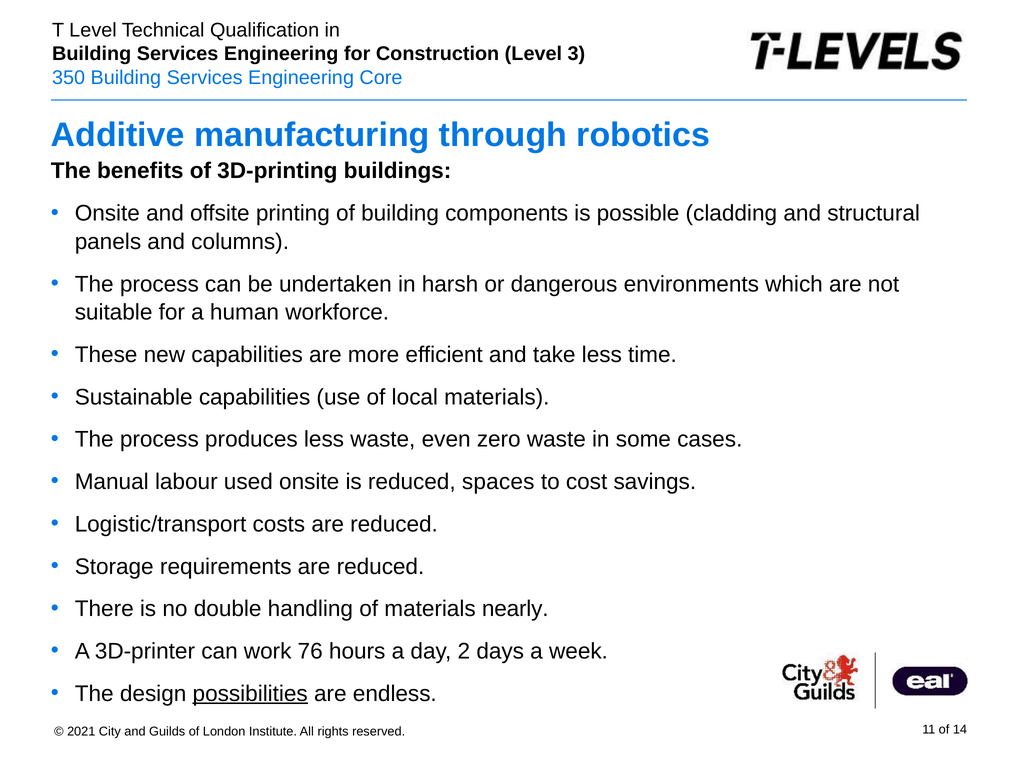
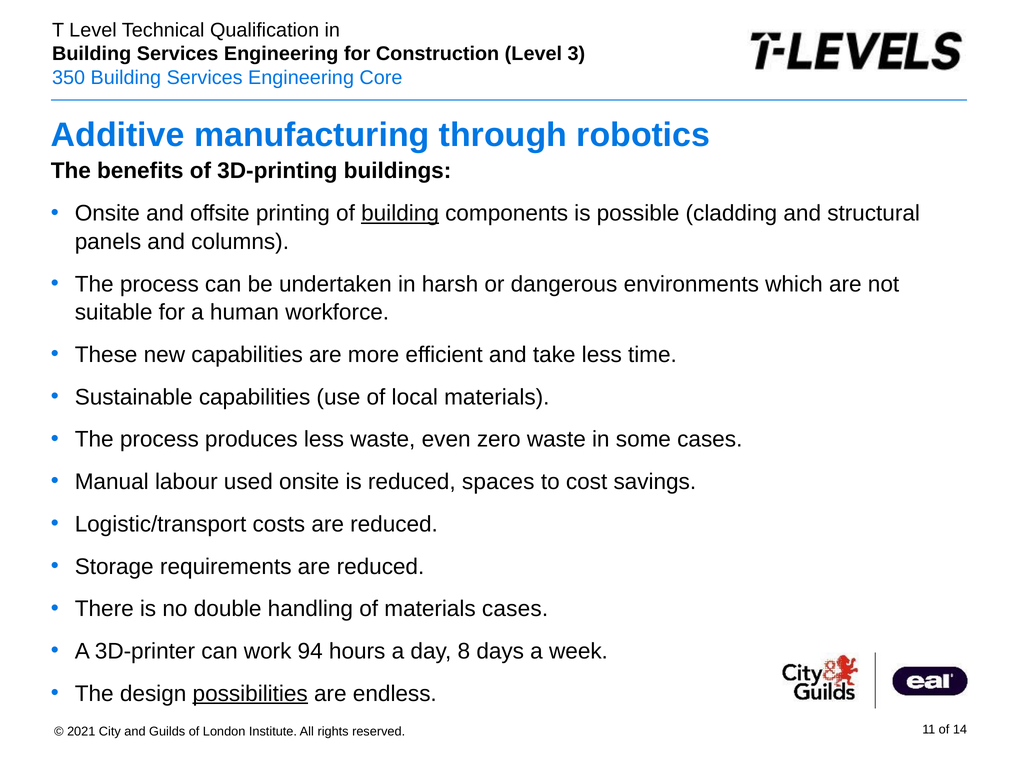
building at (400, 214) underline: none -> present
materials nearly: nearly -> cases
76: 76 -> 94
2: 2 -> 8
